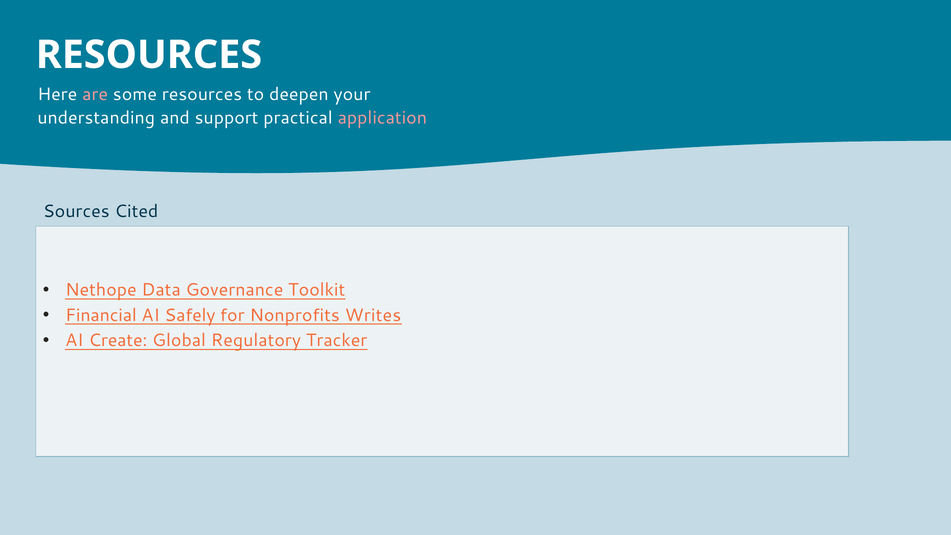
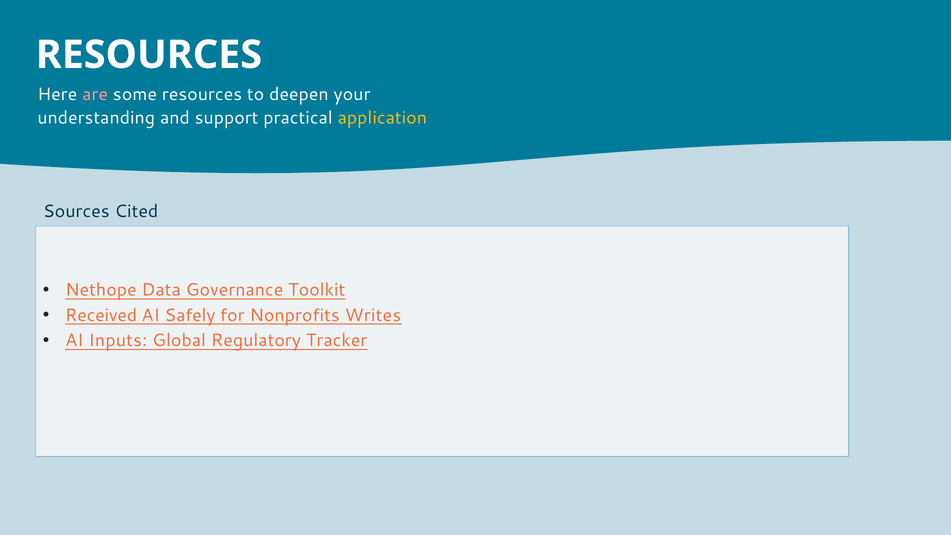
application colour: pink -> yellow
Financial: Financial -> Received
Create: Create -> Inputs
